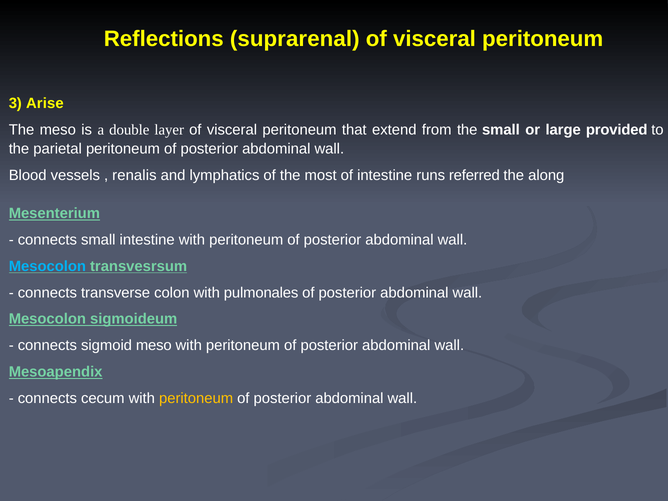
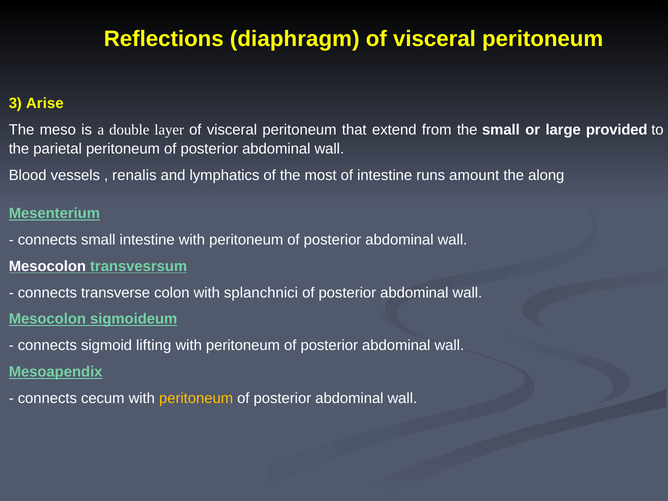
suprarenal: suprarenal -> diaphragm
referred: referred -> amount
Mesocolon at (47, 266) colour: light blue -> white
pulmonales: pulmonales -> splanchnici
sigmoid meso: meso -> lifting
